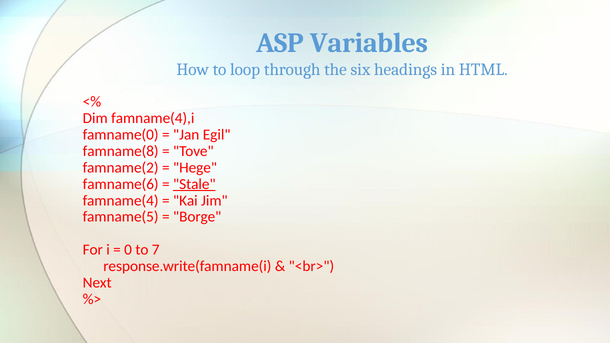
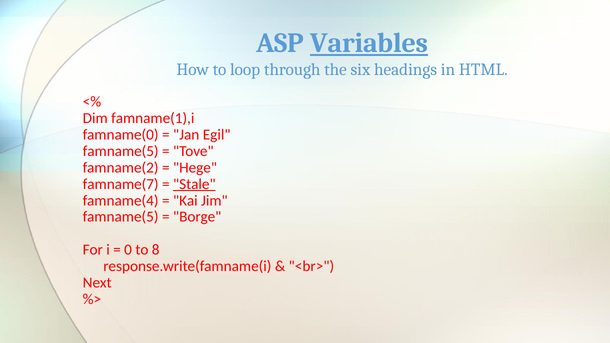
Variables underline: none -> present
famname(4),i: famname(4),i -> famname(1),i
famname(8 at (121, 151): famname(8 -> famname(5
famname(6: famname(6 -> famname(7
7: 7 -> 8
